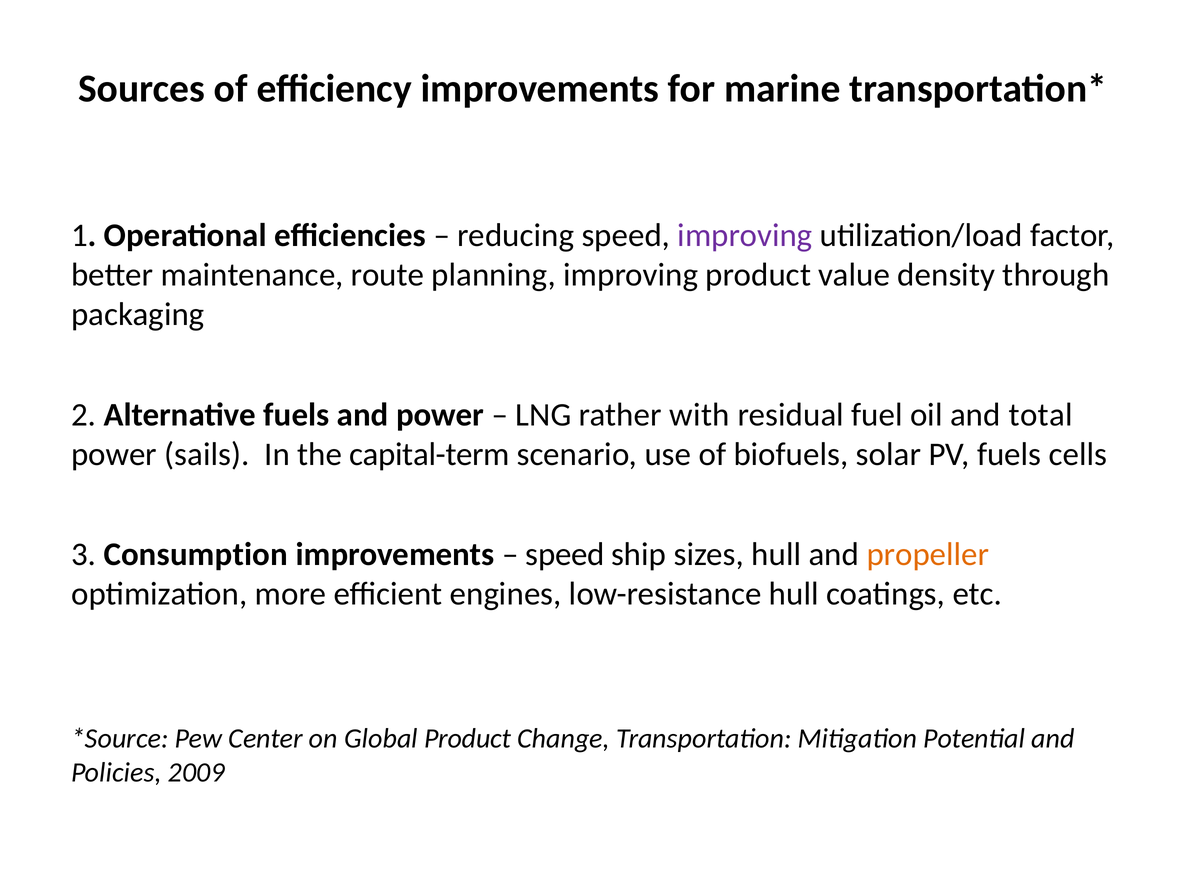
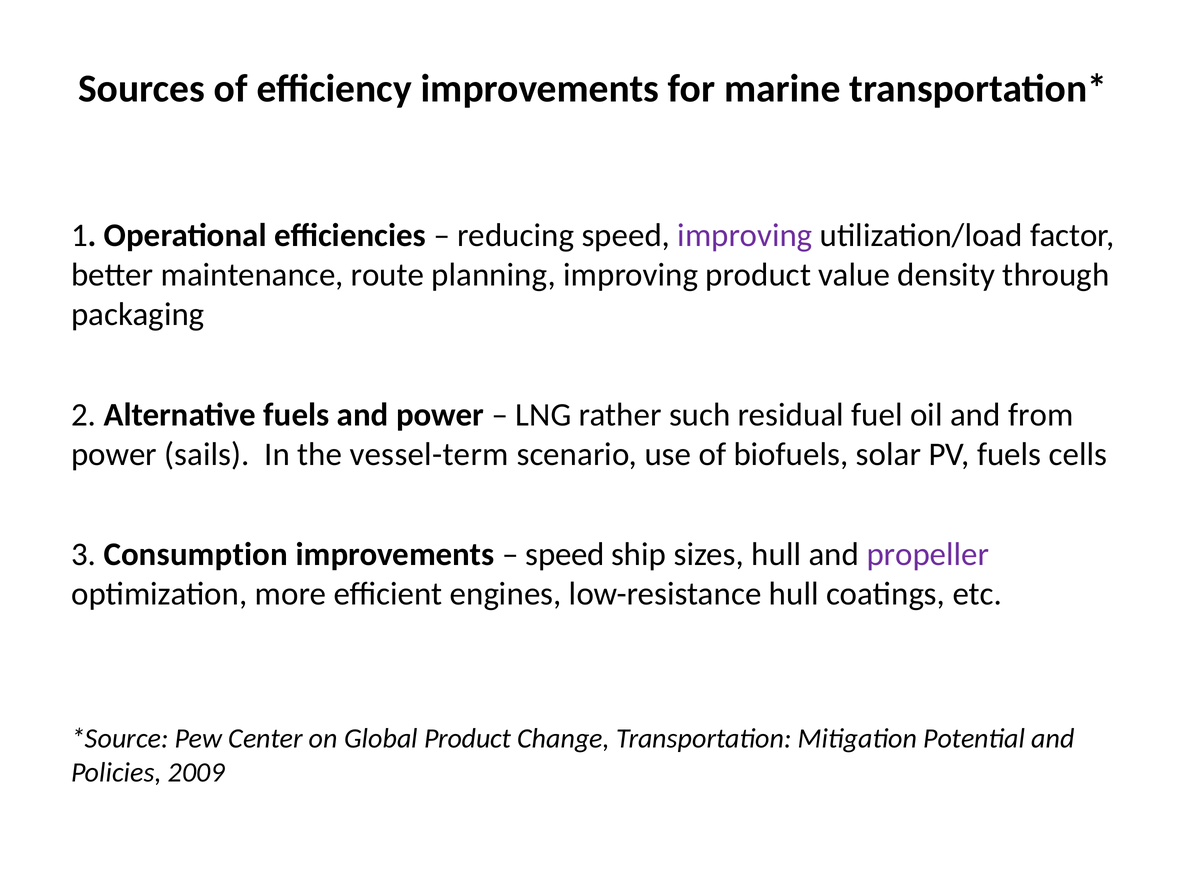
with: with -> such
total: total -> from
capital-term: capital-term -> vessel-term
propeller colour: orange -> purple
